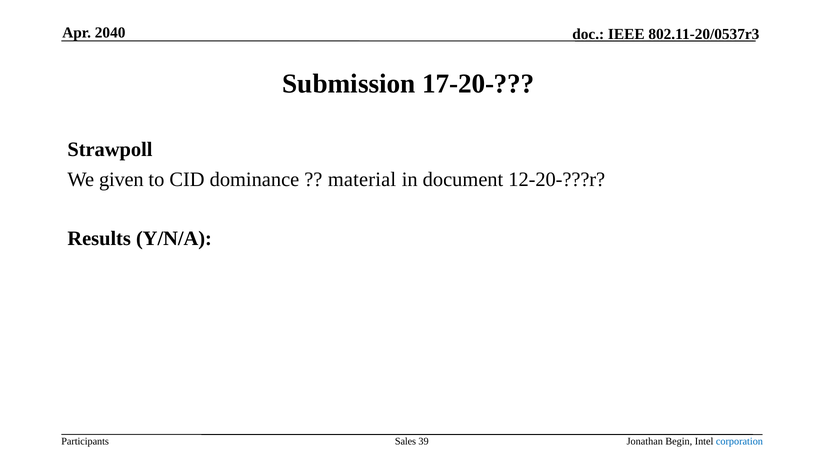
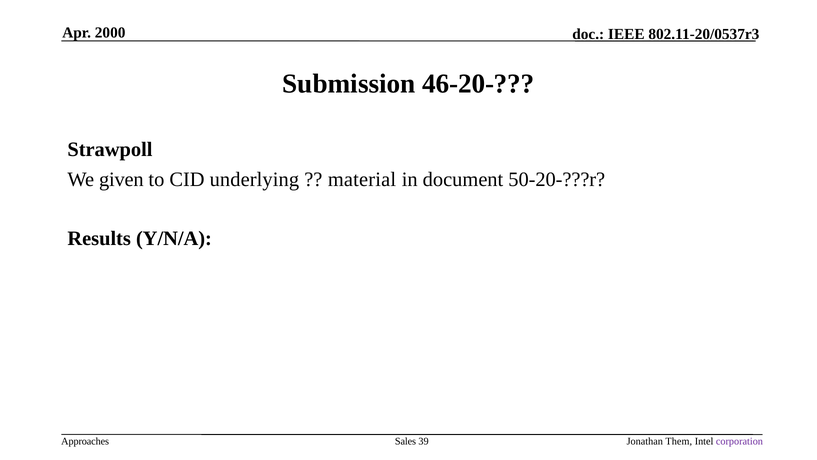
2040: 2040 -> 2000
17-20-: 17-20- -> 46-20-
dominance: dominance -> underlying
12-20-???r: 12-20-???r -> 50-20-???r
Participants: Participants -> Approaches
Begin: Begin -> Them
corporation colour: blue -> purple
